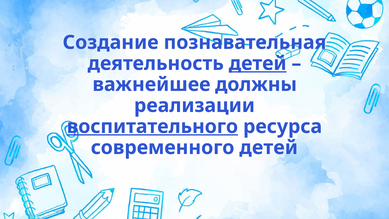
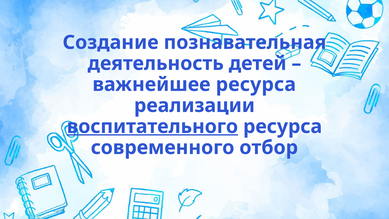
детей at (258, 63) underline: present -> none
важнейшее должны: должны -> ресурса
современного детей: детей -> отбор
